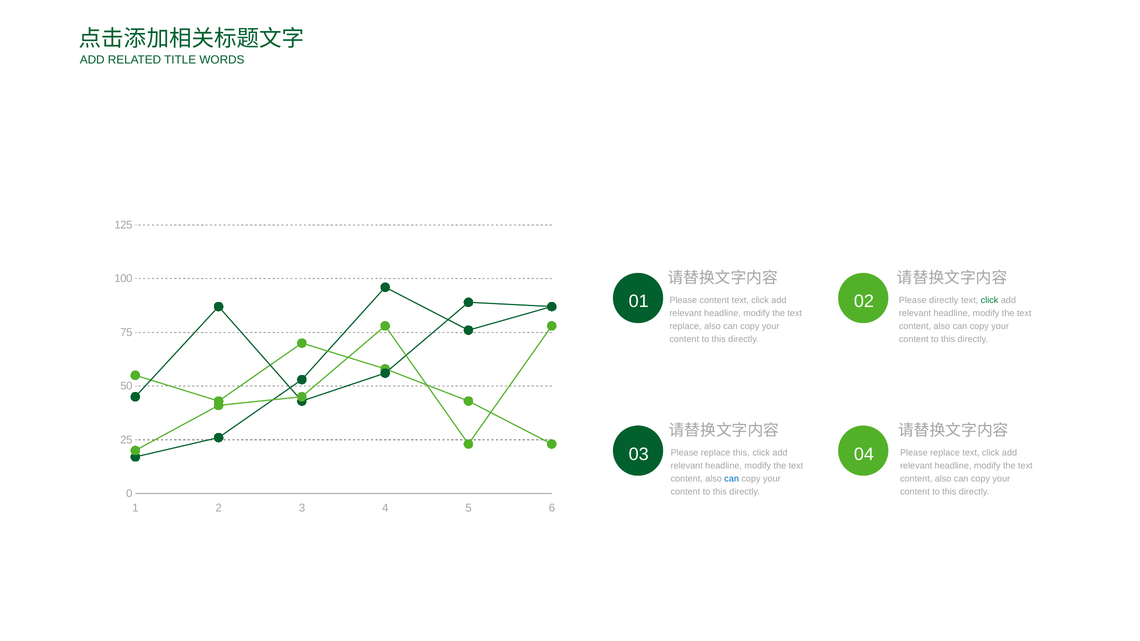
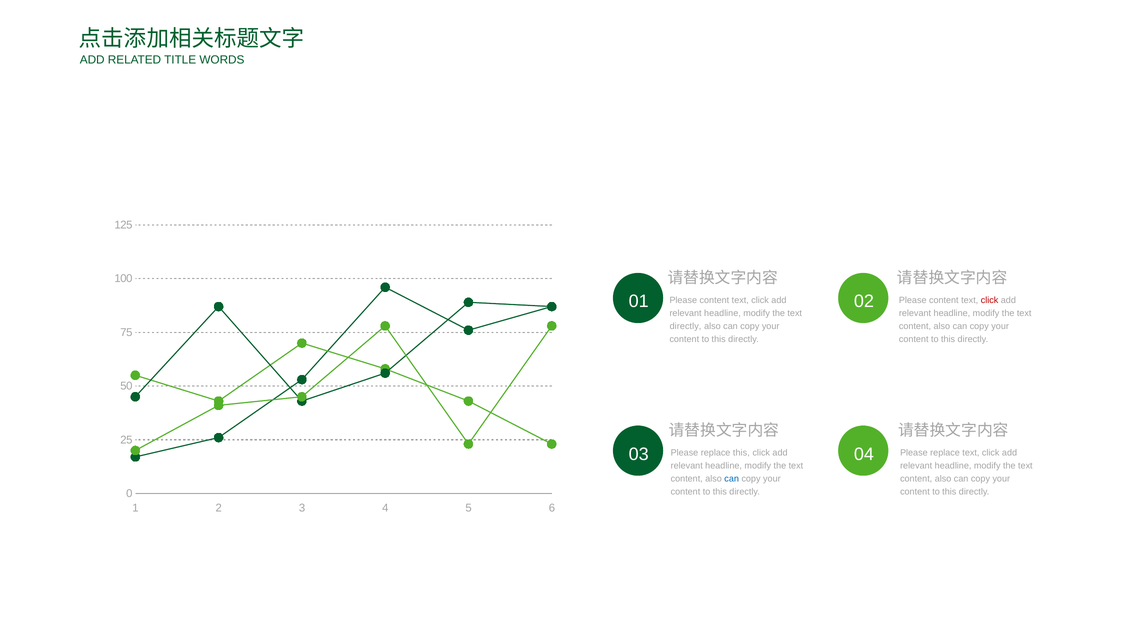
directly at (944, 300): directly -> content
click at (990, 300) colour: green -> red
replace at (686, 326): replace -> directly
